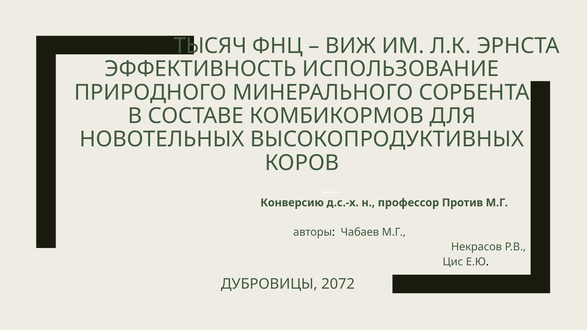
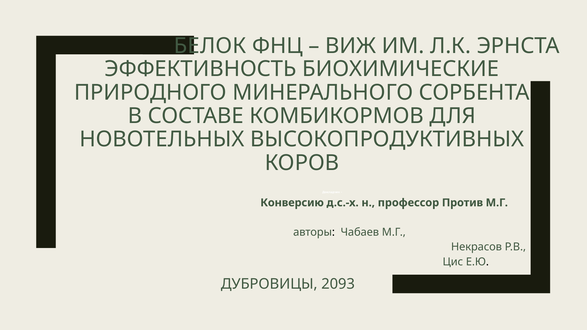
ТЫСЯЧ: ТЫСЯЧ -> БЕЛОК
ИСПОЛЬЗОВАНИЕ: ИСПОЛЬЗОВАНИЕ -> БИОХИМИЧЕСКИЕ
2072: 2072 -> 2093
